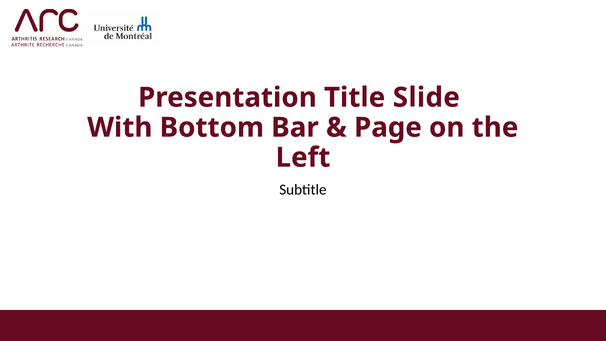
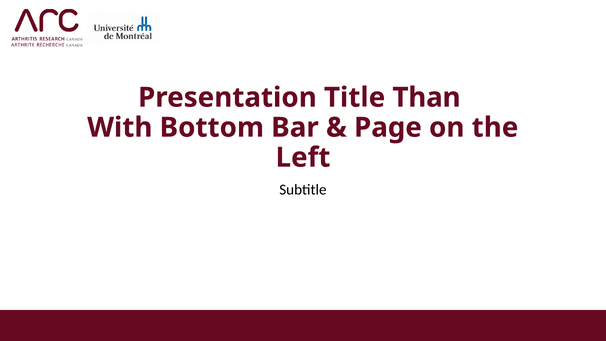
Slide: Slide -> Than
